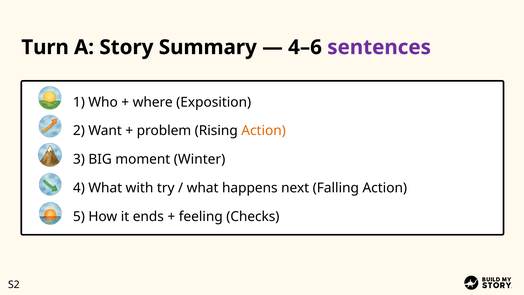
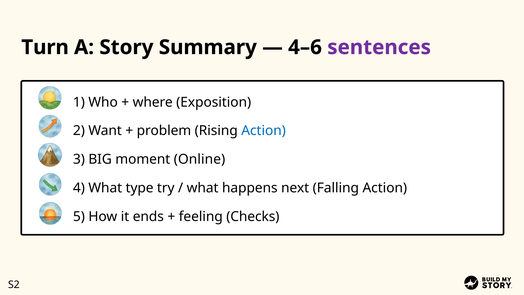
Action at (264, 131) colour: orange -> blue
Winter: Winter -> Online
with: with -> type
